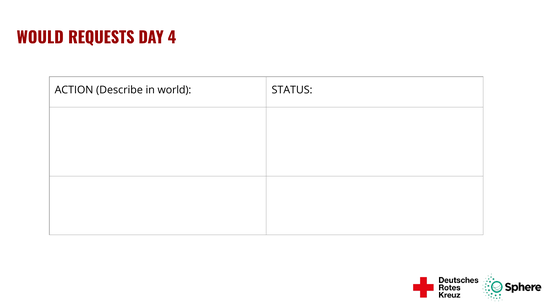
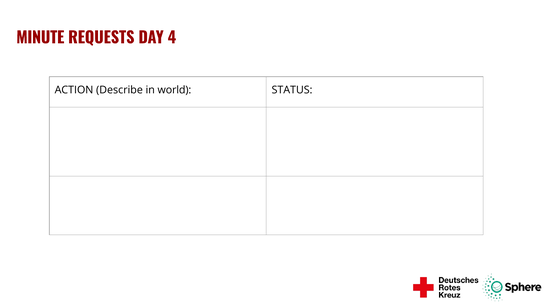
WOULD: WOULD -> MINUTE
